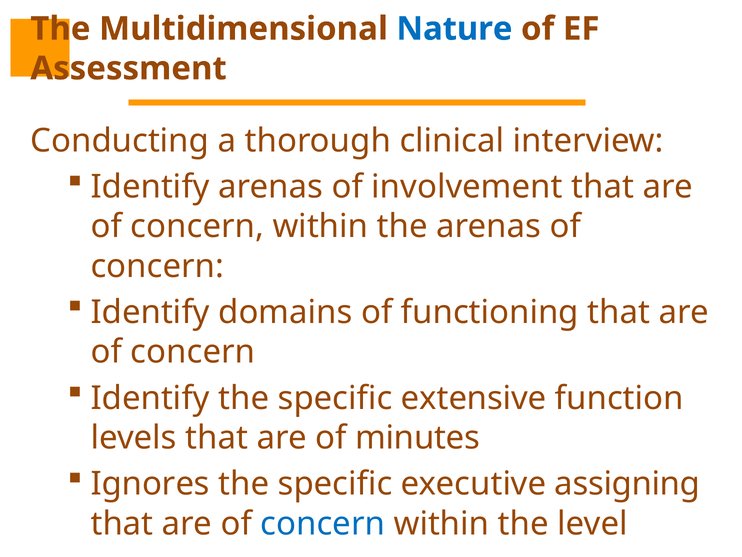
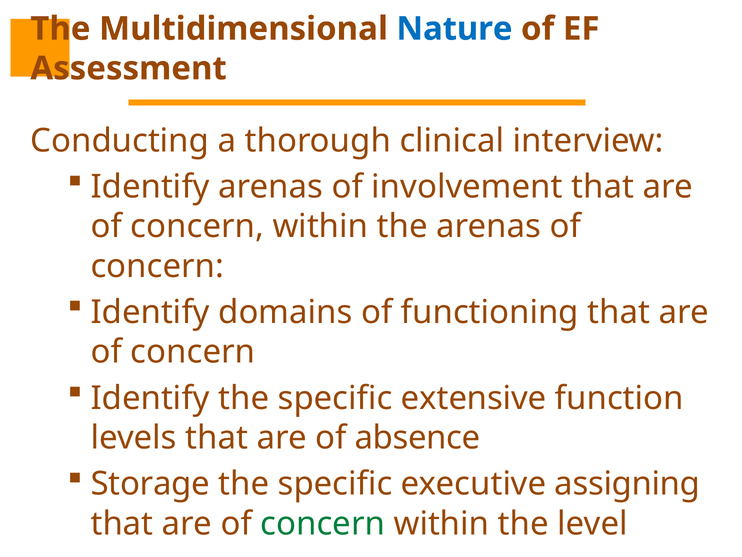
minutes: minutes -> absence
Ignores: Ignores -> Storage
concern at (323, 523) colour: blue -> green
